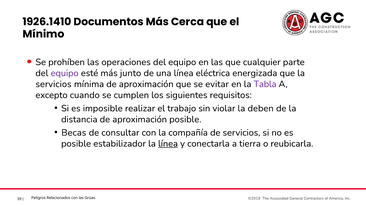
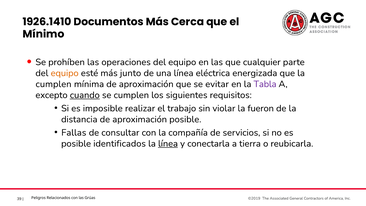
equipo at (65, 73) colour: purple -> orange
servicios at (54, 84): servicios -> cumplen
cuando underline: none -> present
deben: deben -> fueron
Becas: Becas -> Fallas
estabilizador: estabilizador -> identificados
